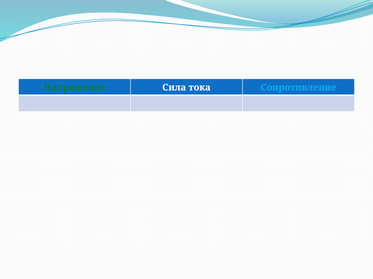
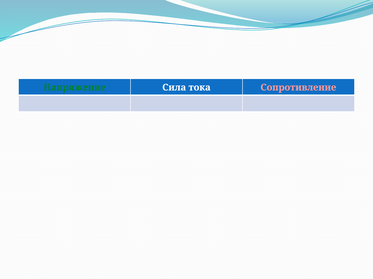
Сопротивление colour: light blue -> pink
